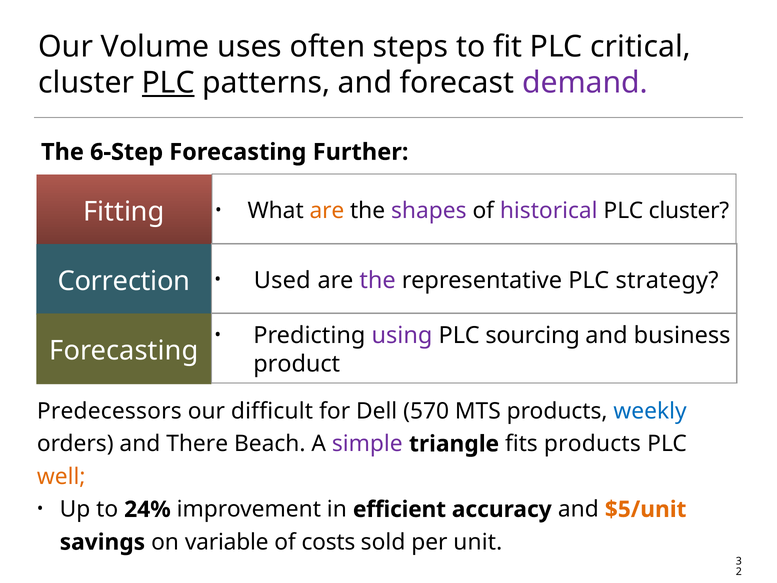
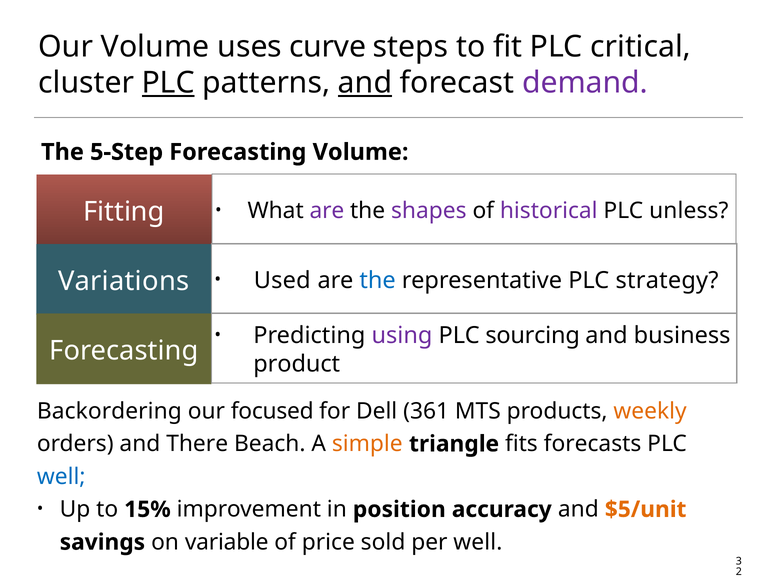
often: often -> curve
and at (365, 83) underline: none -> present
6-Step: 6-Step -> 5-Step
Forecasting Further: Further -> Volume
are at (327, 211) colour: orange -> purple
PLC cluster: cluster -> unless
Correction: Correction -> Variations
the at (378, 280) colour: purple -> blue
Predecessors: Predecessors -> Backordering
difficult: difficult -> focused
570: 570 -> 361
weekly colour: blue -> orange
simple colour: purple -> orange
fits products: products -> forecasts
well at (61, 476) colour: orange -> blue
24%: 24% -> 15%
efficient: efficient -> position
costs: costs -> price
per unit: unit -> well
